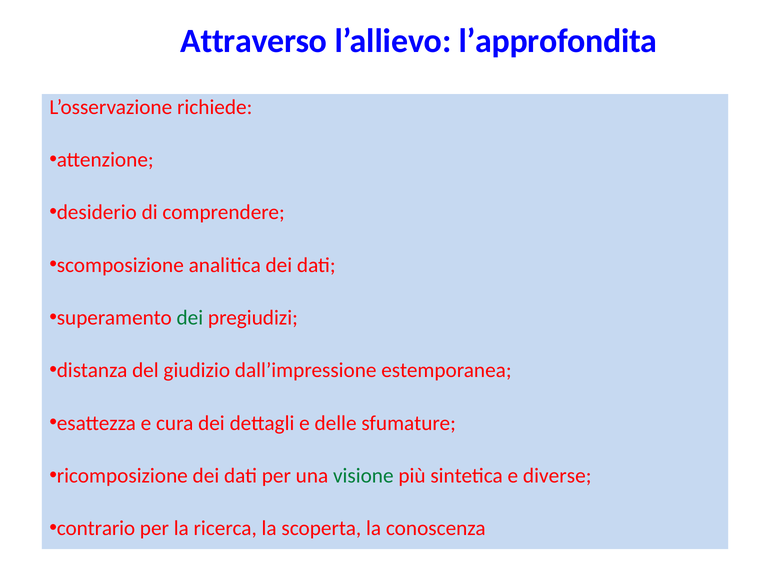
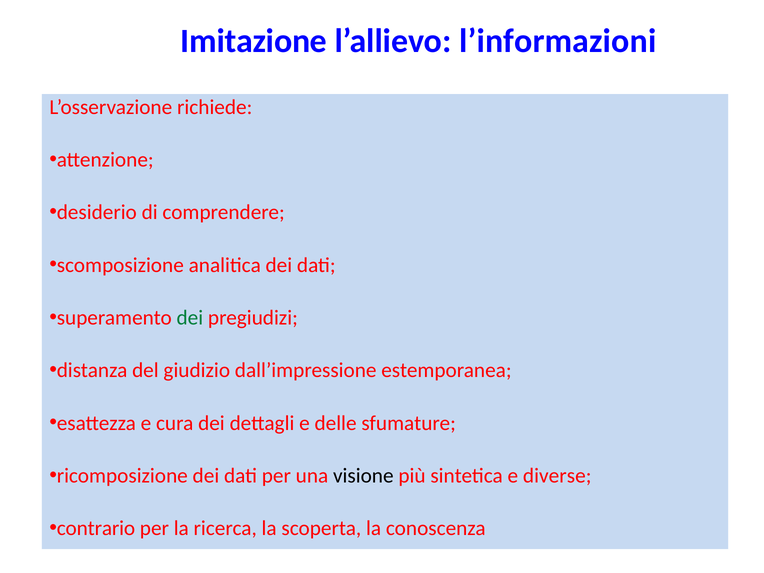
Attraverso: Attraverso -> Imitazione
l’approfondita: l’approfondita -> l’informazioni
visione colour: green -> black
